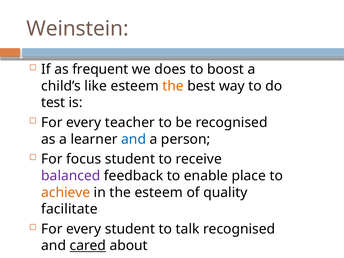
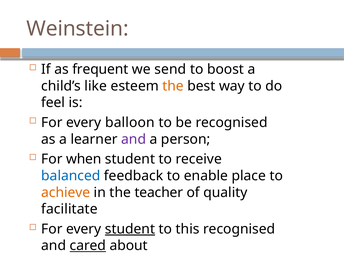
does: does -> send
test: test -> feel
teacher: teacher -> balloon
and at (134, 139) colour: blue -> purple
focus: focus -> when
balanced colour: purple -> blue
the esteem: esteem -> teacher
student at (130, 229) underline: none -> present
talk: talk -> this
